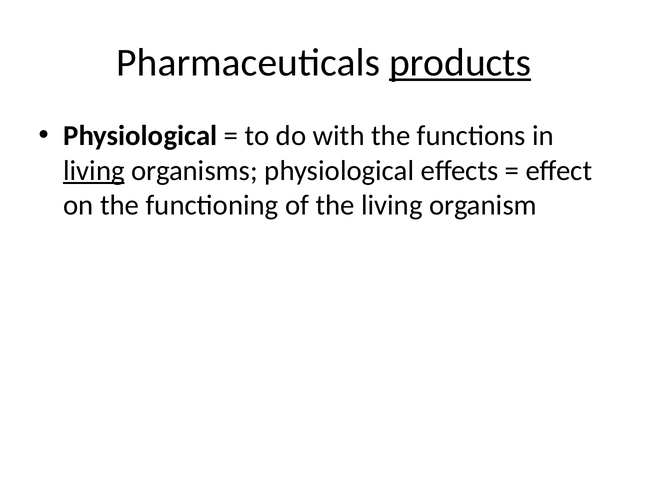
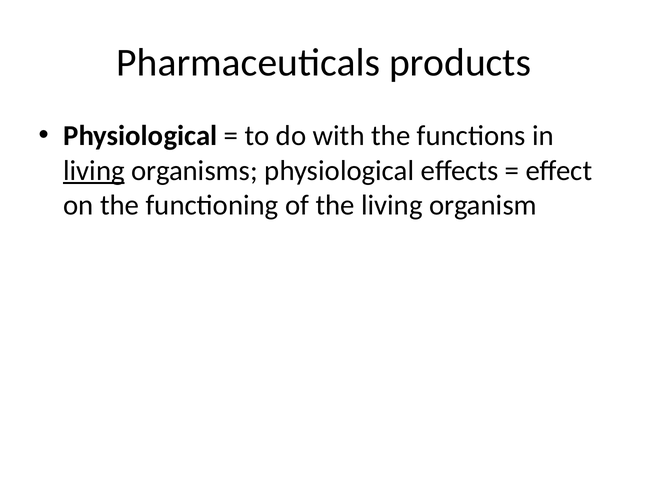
products underline: present -> none
